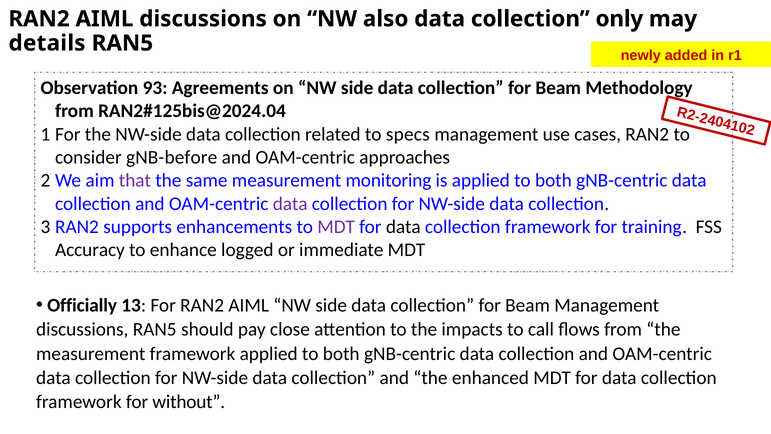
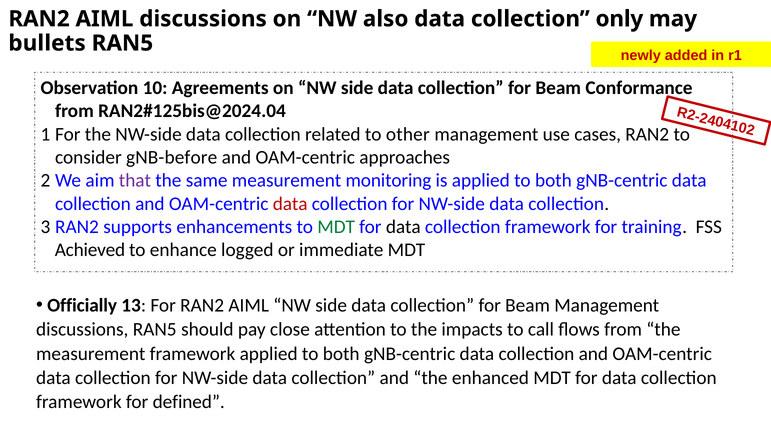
details: details -> bullets
93: 93 -> 10
Methodology: Methodology -> Conformance
specs: specs -> other
data at (290, 204) colour: purple -> red
MDT at (336, 227) colour: purple -> green
Accuracy: Accuracy -> Achieved
without: without -> defined
